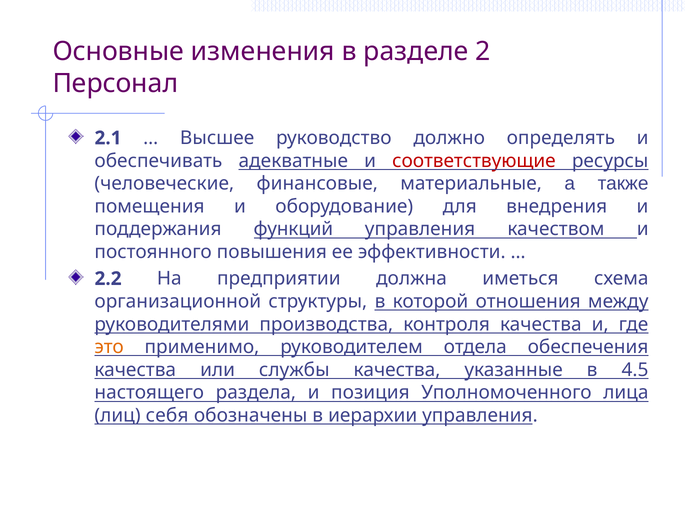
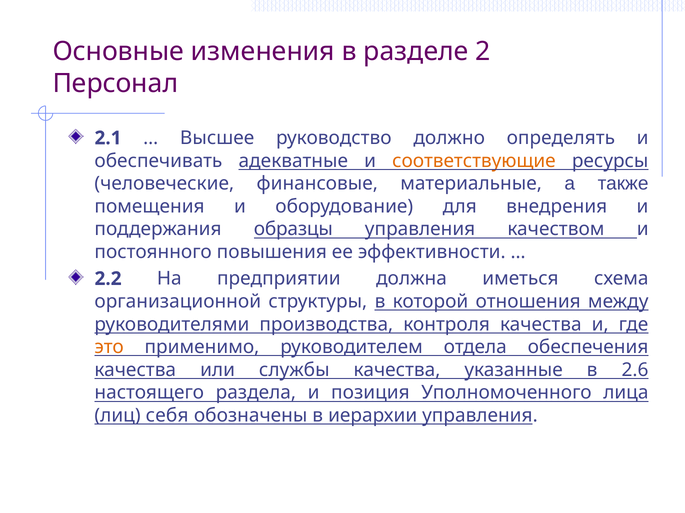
соответствующие colour: red -> orange
функций: функций -> образцы
4.5: 4.5 -> 2.6
